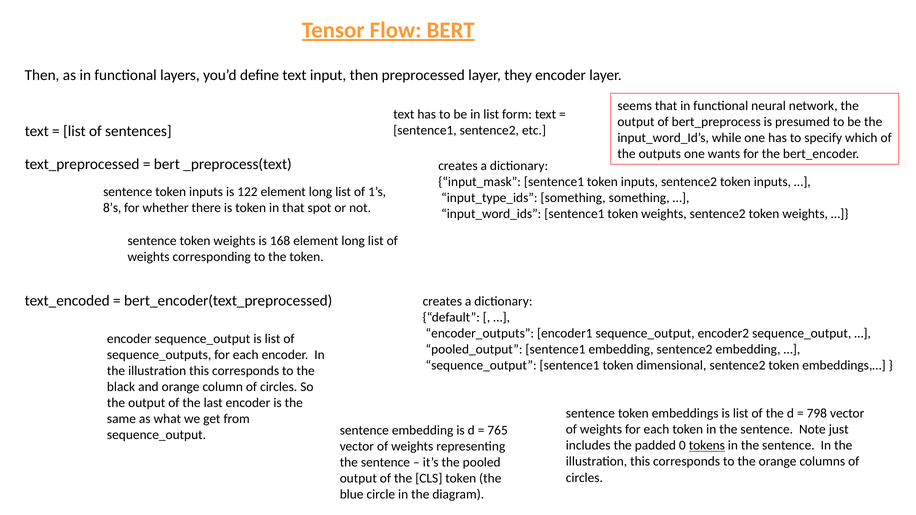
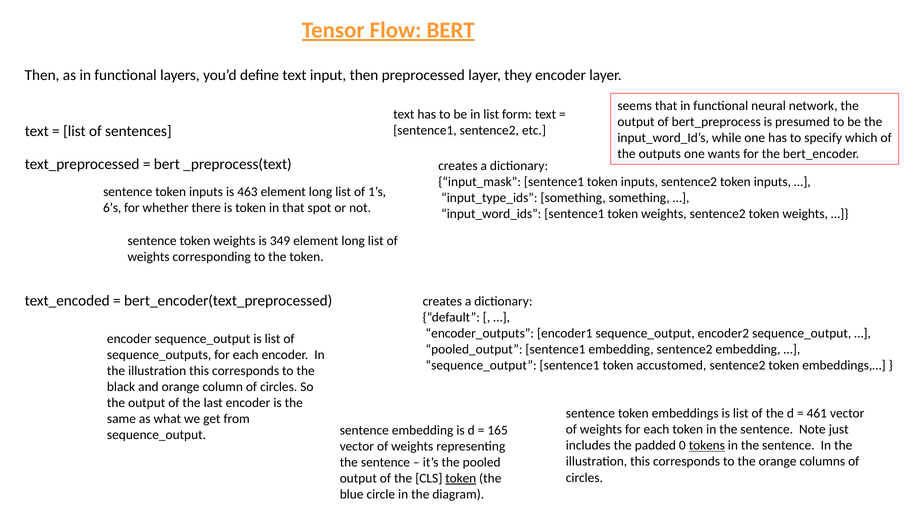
122: 122 -> 463
8’s: 8’s -> 6’s
168: 168 -> 349
dimensional: dimensional -> accustomed
798: 798 -> 461
765: 765 -> 165
token at (461, 478) underline: none -> present
